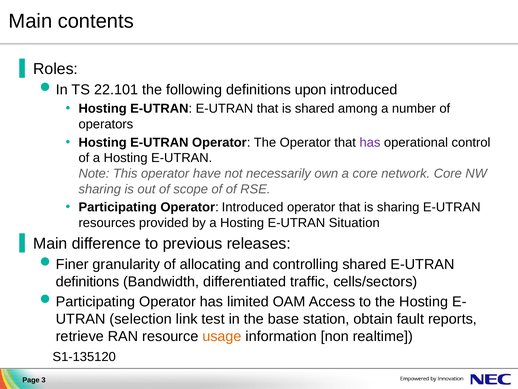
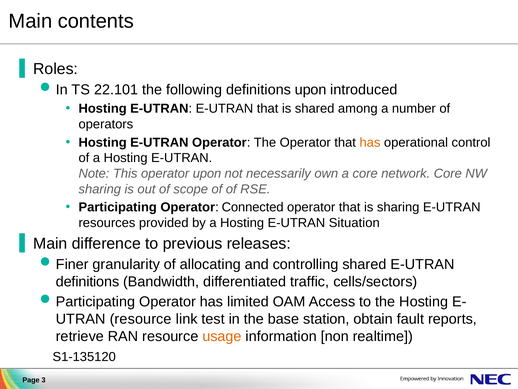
has at (370, 142) colour: purple -> orange
operator have: have -> upon
Operator Introduced: Introduced -> Connected
selection at (141, 319): selection -> resource
